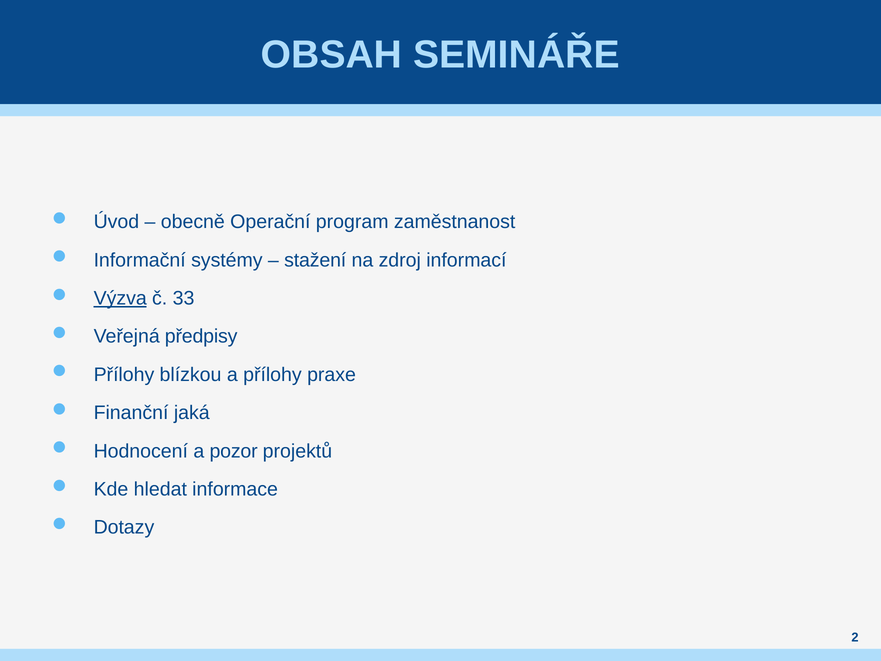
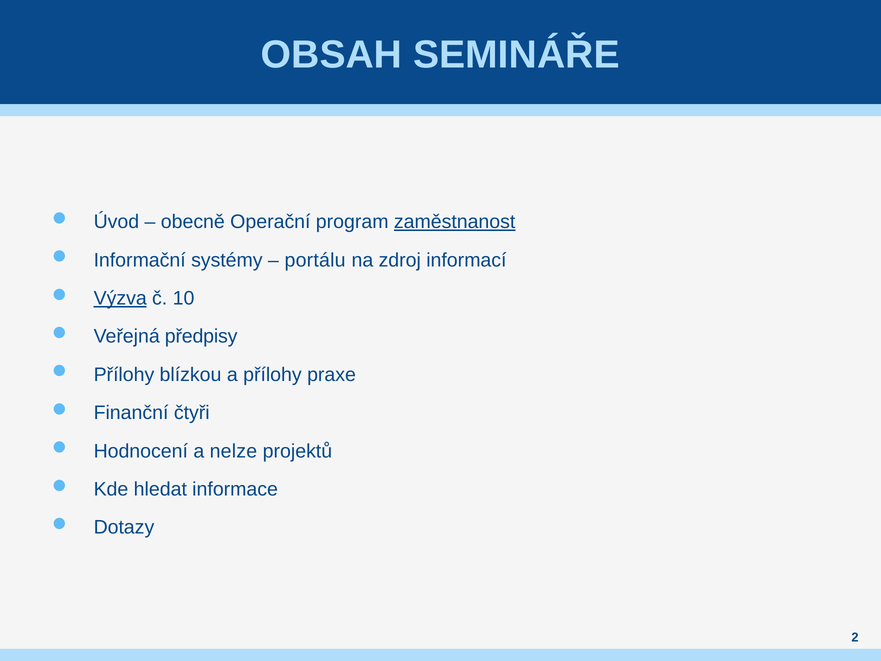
zaměstnanost underline: none -> present
stažení: stažení -> portálu
33: 33 -> 10
jaká: jaká -> čtyři
pozor: pozor -> nelze
